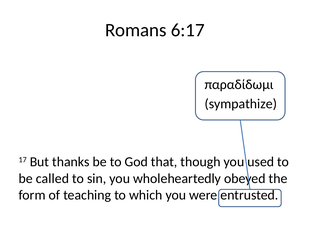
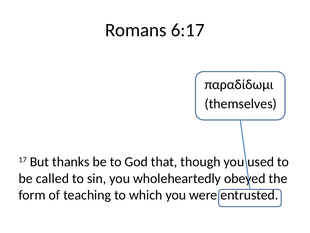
sympathize: sympathize -> themselves
